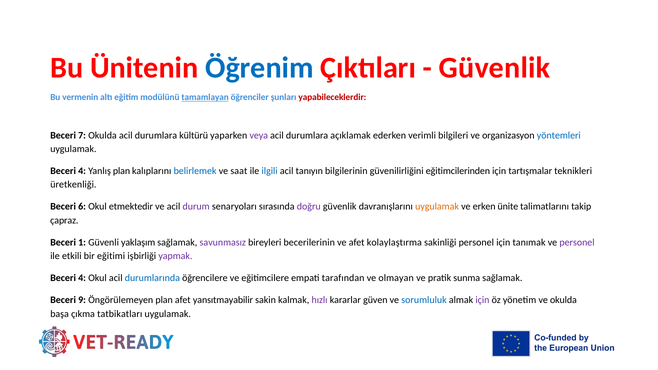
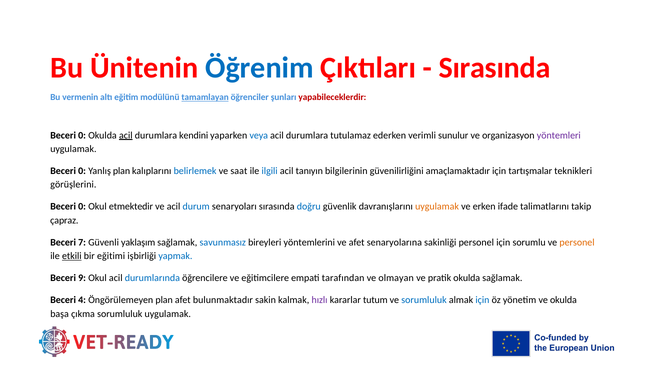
Güvenlik at (494, 68): Güvenlik -> Sırasında
7 at (82, 135): 7 -> 0
acil at (126, 135) underline: none -> present
kültürü: kültürü -> kendini
veya colour: purple -> blue
açıklamak: açıklamak -> tutulamaz
bilgileri: bilgileri -> sunulur
yöntemleri colour: blue -> purple
4 at (82, 171): 4 -> 0
eğitimcilerinden: eğitimcilerinden -> amaçlamaktadır
üretkenliği: üretkenliği -> görüşlerini
6 at (82, 207): 6 -> 0
durum colour: purple -> blue
doğru colour: purple -> blue
ünite: ünite -> ifade
1: 1 -> 7
savunmasız colour: purple -> blue
becerilerinin: becerilerinin -> yöntemlerini
kolaylaştırma: kolaylaştırma -> senaryolarına
tanımak: tanımak -> sorumlu
personel at (577, 242) colour: purple -> orange
etkili underline: none -> present
yapmak colour: purple -> blue
4 at (82, 278): 4 -> 9
pratik sunma: sunma -> okulda
9: 9 -> 4
yansıtmayabilir: yansıtmayabilir -> bulunmaktadır
güven: güven -> tutum
için at (482, 300) colour: purple -> blue
çıkma tatbikatları: tatbikatları -> sorumluluk
